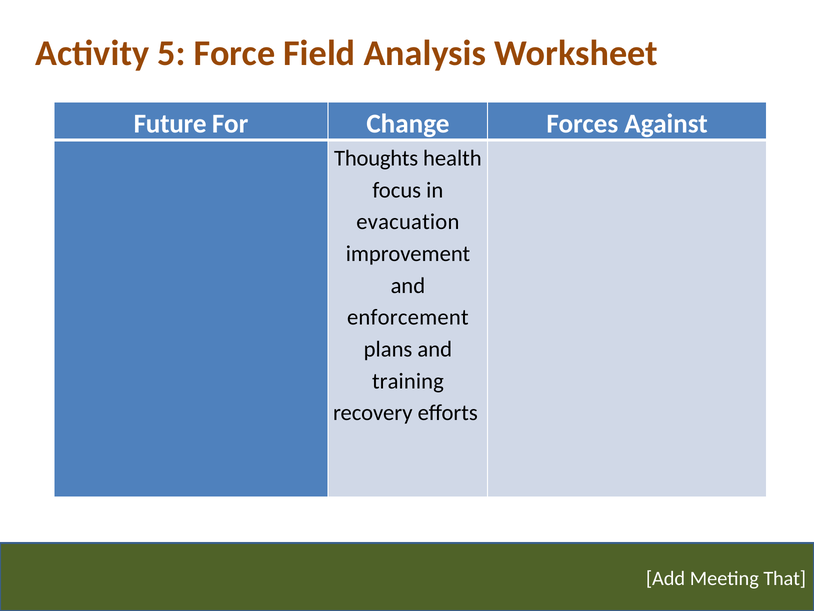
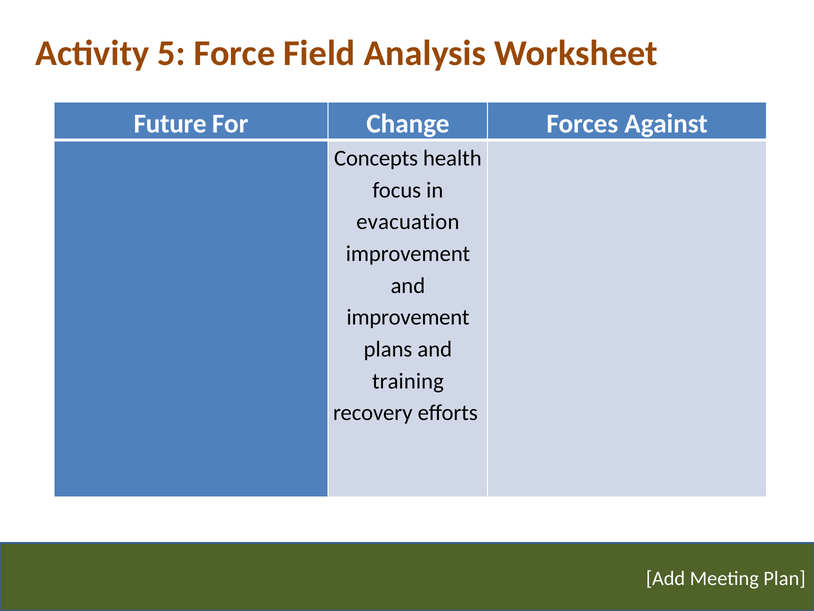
Thoughts: Thoughts -> Concepts
enforcement at (408, 317): enforcement -> improvement
That: That -> Plan
